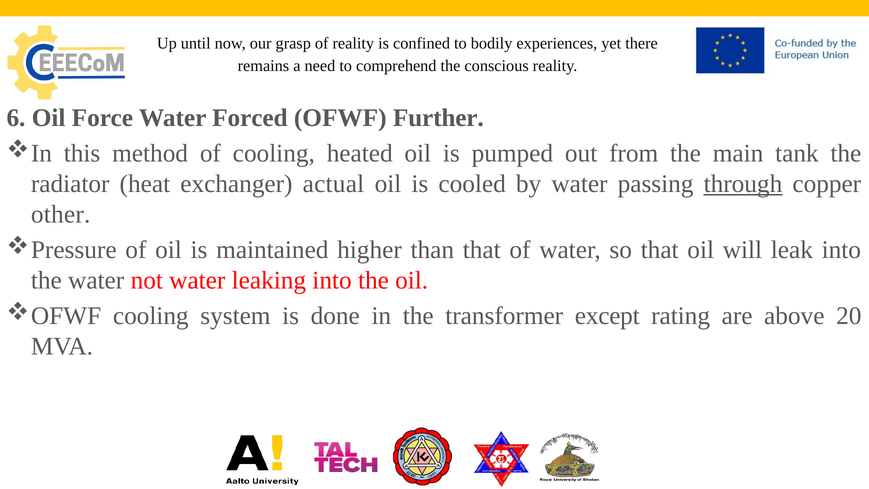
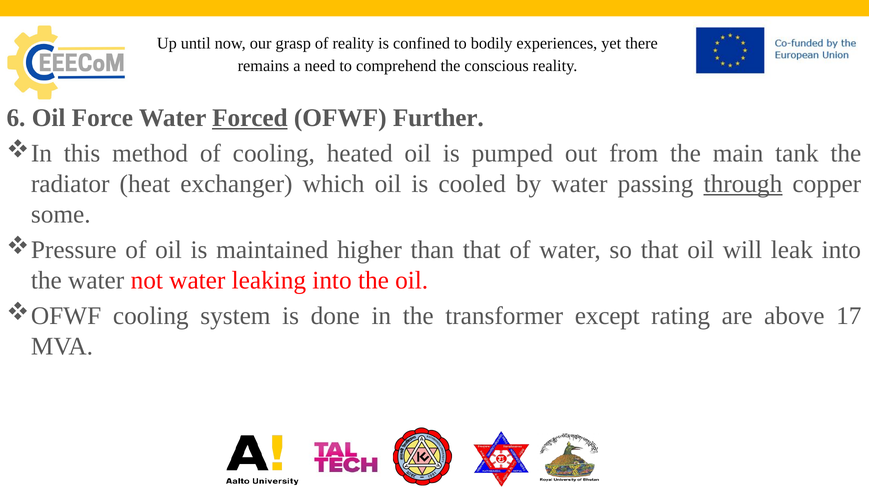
Forced underline: none -> present
actual: actual -> which
other: other -> some
20: 20 -> 17
